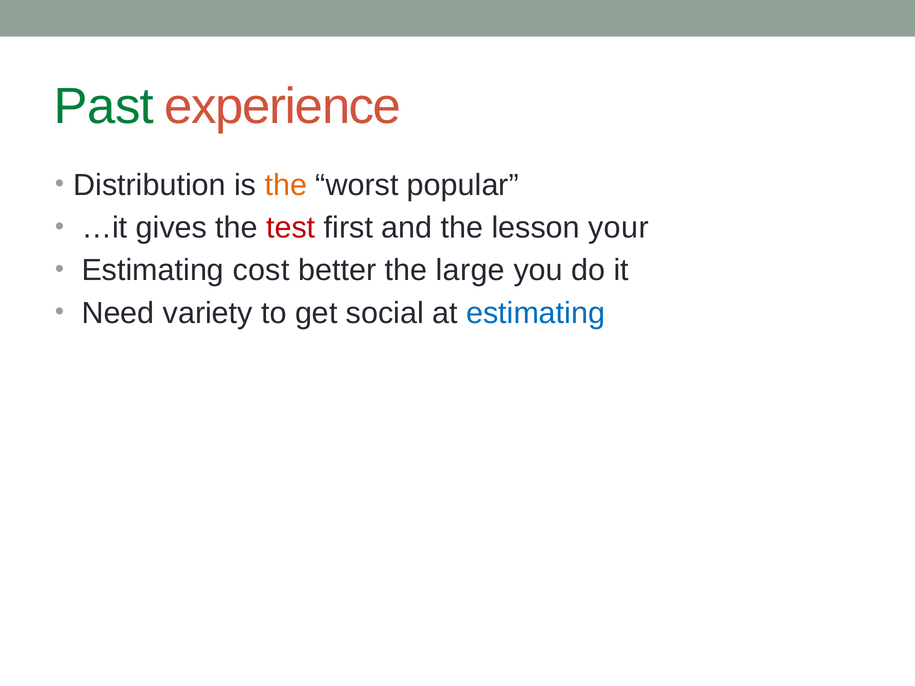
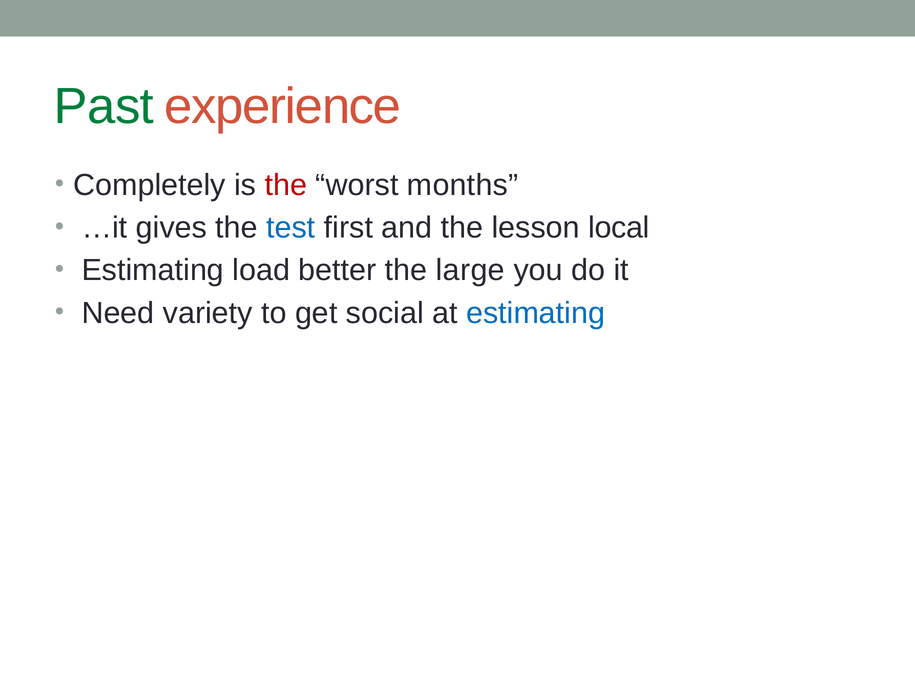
Distribution: Distribution -> Completely
the at (286, 185) colour: orange -> red
popular: popular -> months
test colour: red -> blue
your: your -> local
cost: cost -> load
